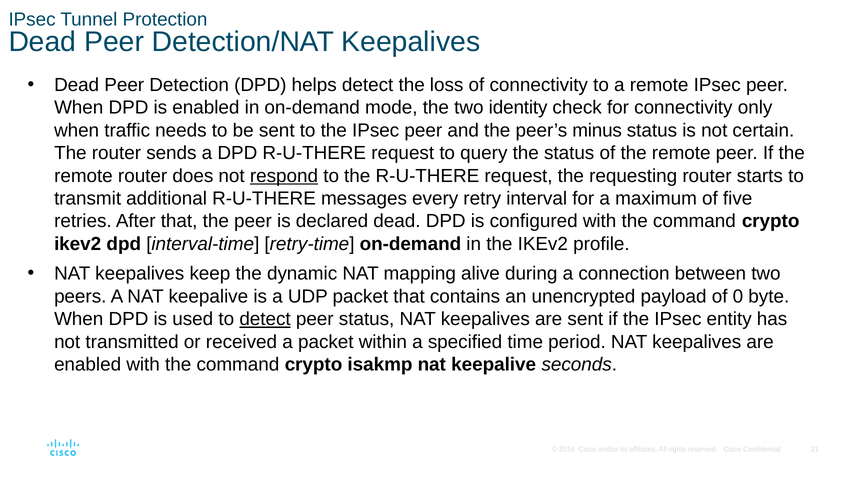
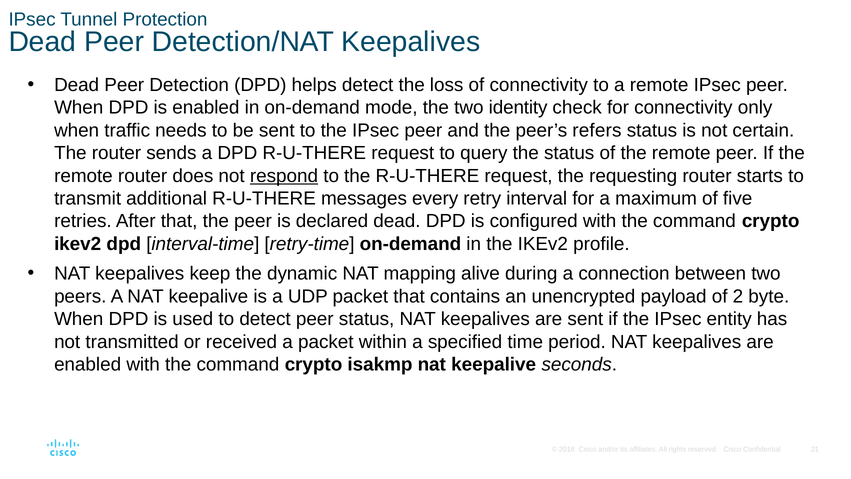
minus: minus -> refers
0: 0 -> 2
detect at (265, 319) underline: present -> none
